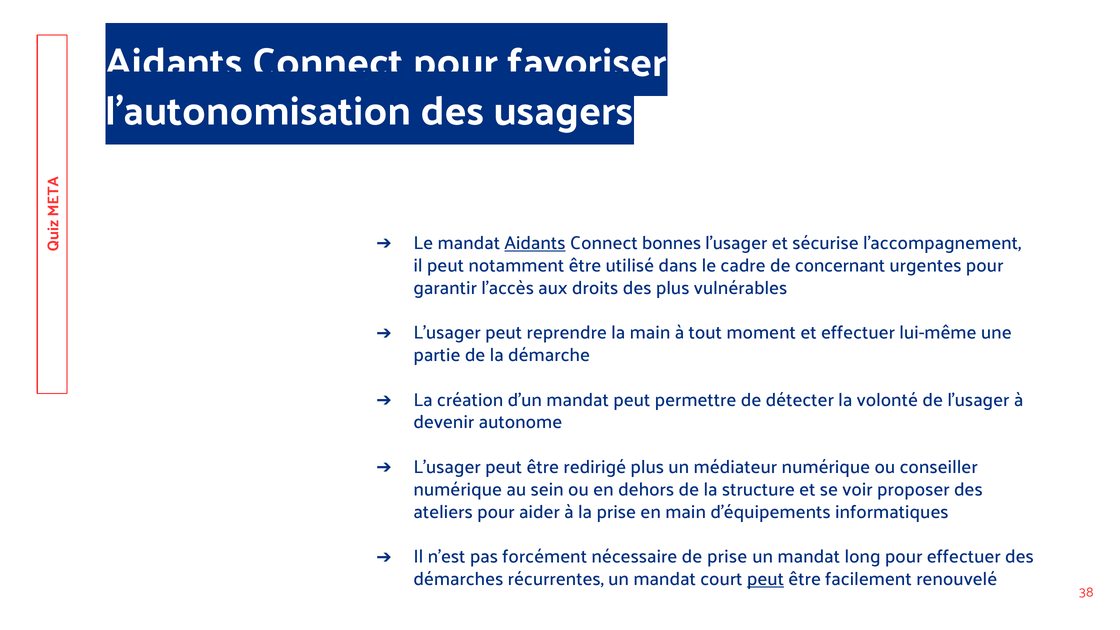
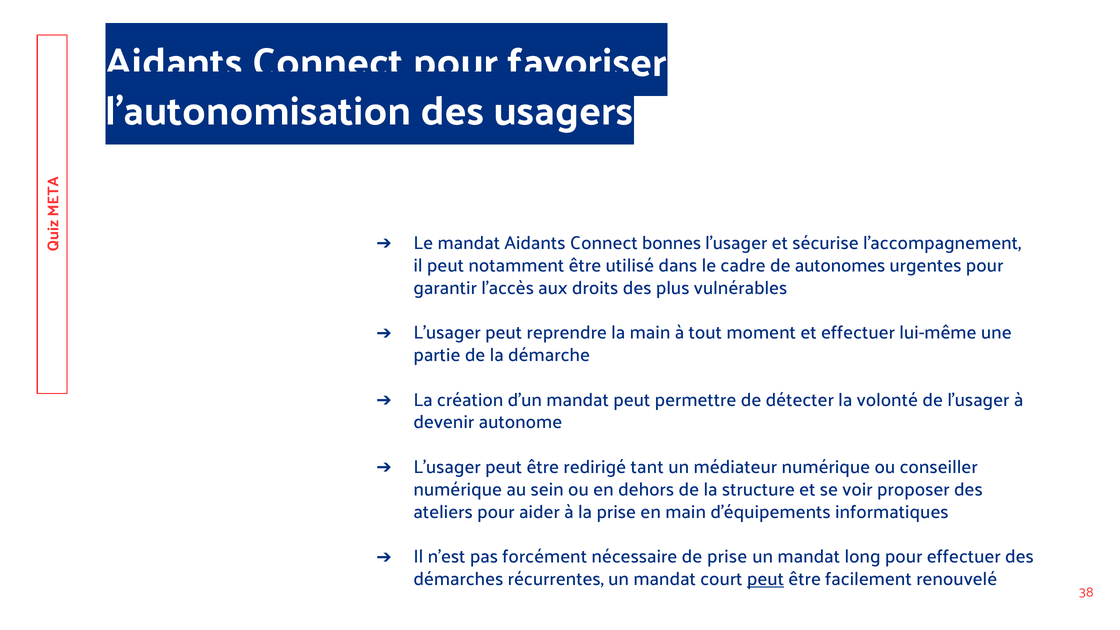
Aidants at (535, 243) underline: present -> none
concernant: concernant -> autonomes
redirigé plus: plus -> tant
